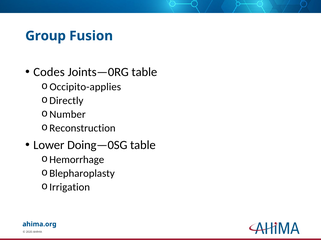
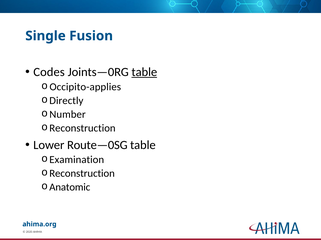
Group: Group -> Single
table at (144, 72) underline: none -> present
Doing—0SG: Doing—0SG -> Route—0SG
Hemorrhage: Hemorrhage -> Examination
Blepharoplasty at (82, 174): Blepharoplasty -> Reconstruction
Irrigation: Irrigation -> Anatomic
